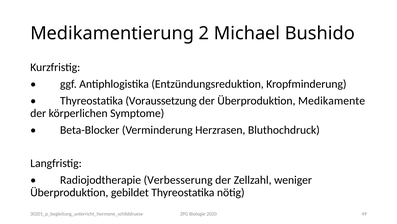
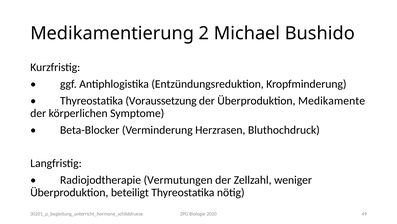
Verbesserung: Verbesserung -> Vermutungen
gebildet: gebildet -> beteiligt
